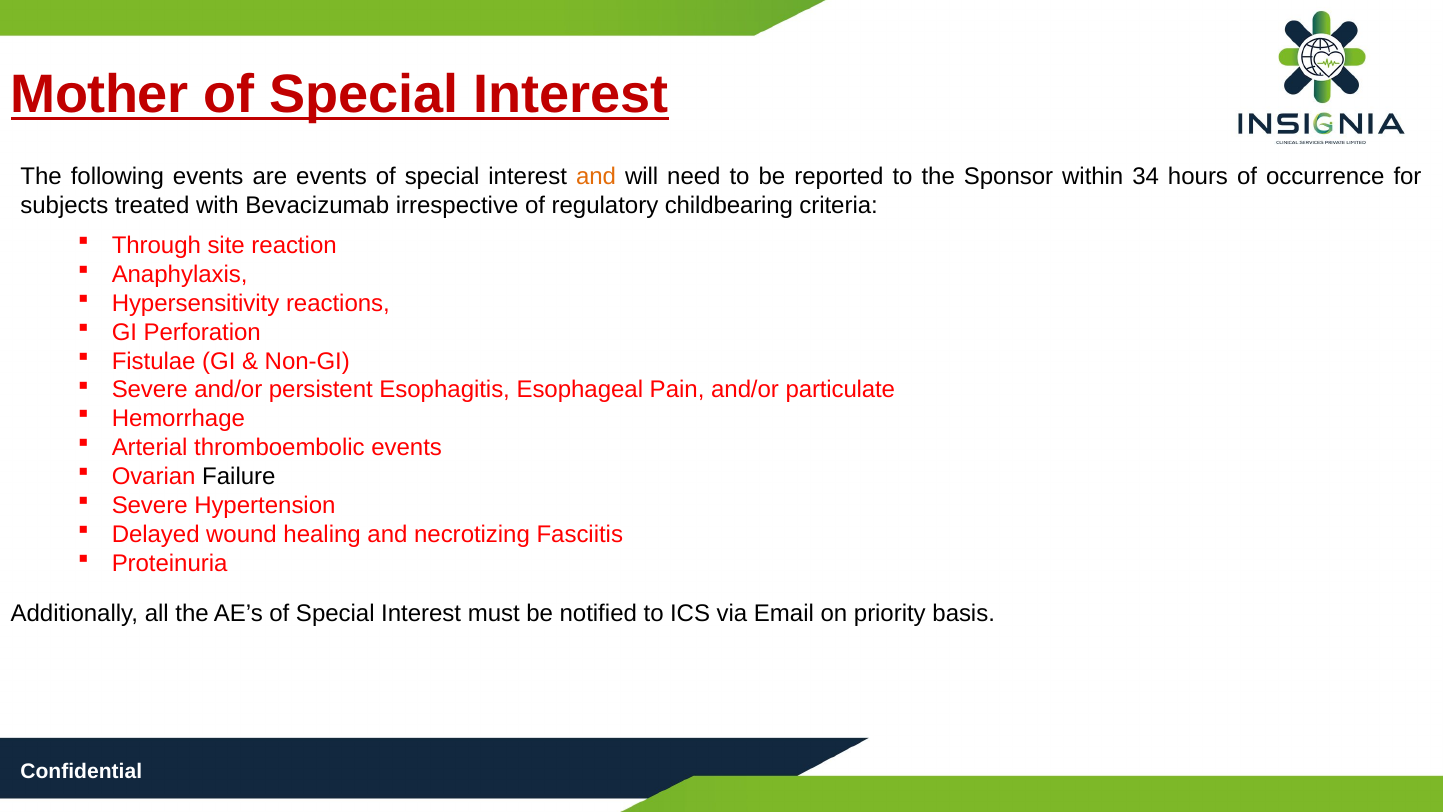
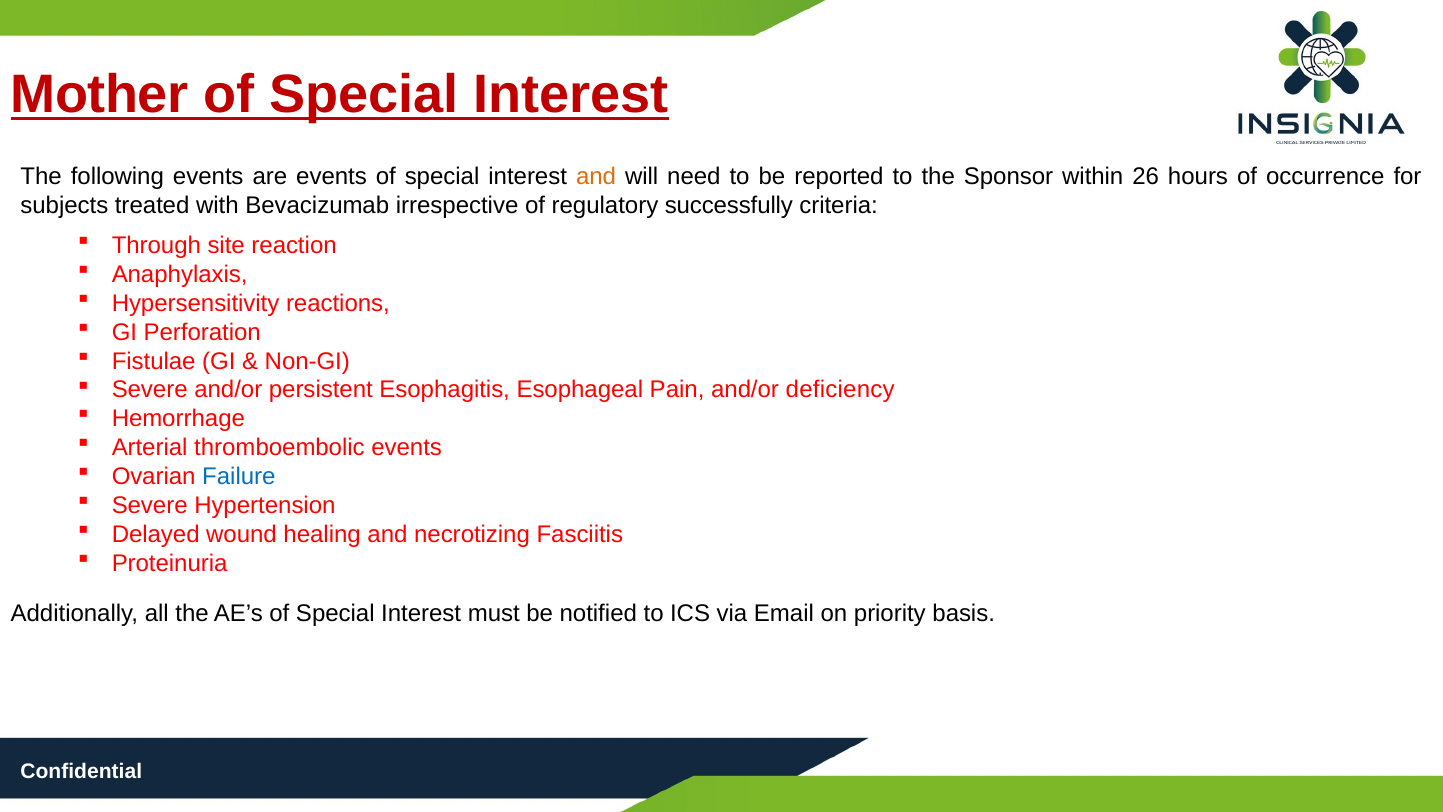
34: 34 -> 26
childbearing: childbearing -> successfully
particulate: particulate -> deficiency
Failure colour: black -> blue
